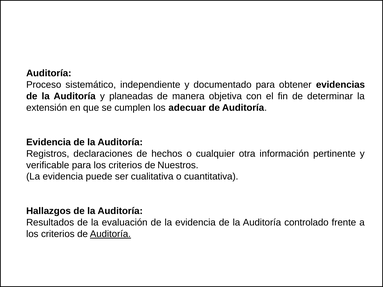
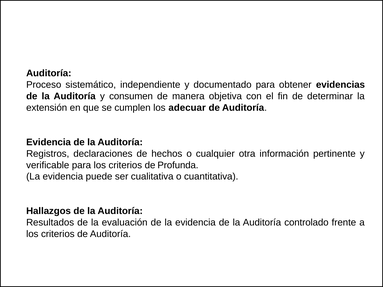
planeadas: planeadas -> consumen
Nuestros: Nuestros -> Profunda
Auditoría at (110, 234) underline: present -> none
